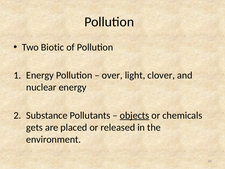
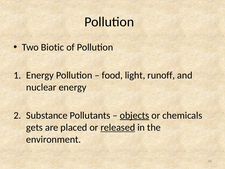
over: over -> food
clover: clover -> runoff
released underline: none -> present
